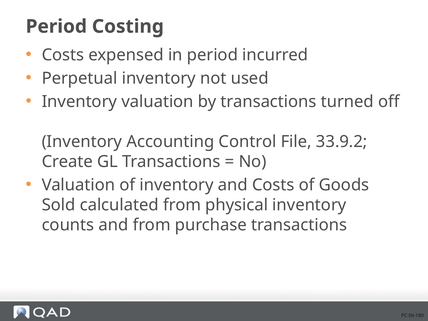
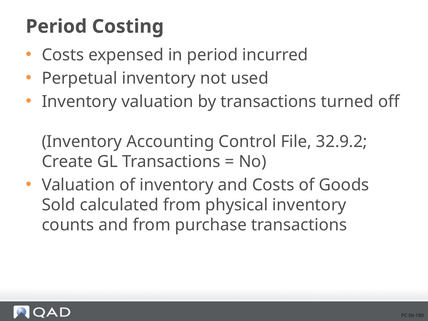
33.9.2: 33.9.2 -> 32.9.2
